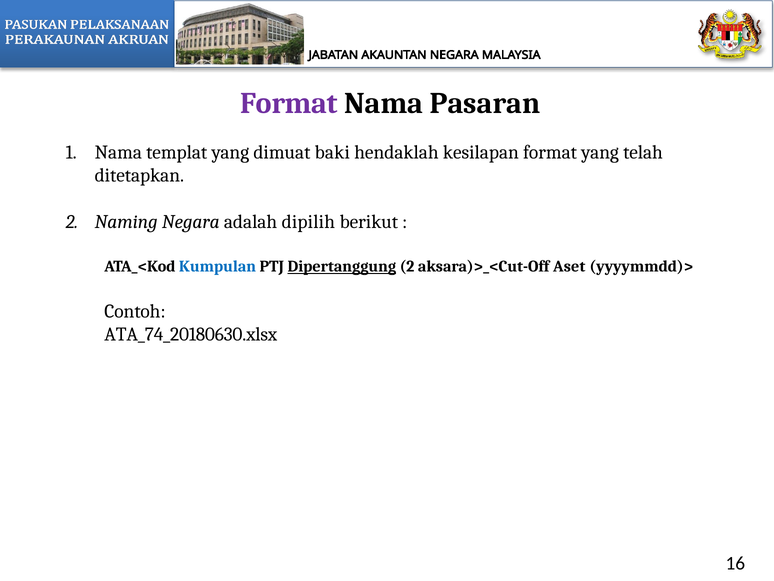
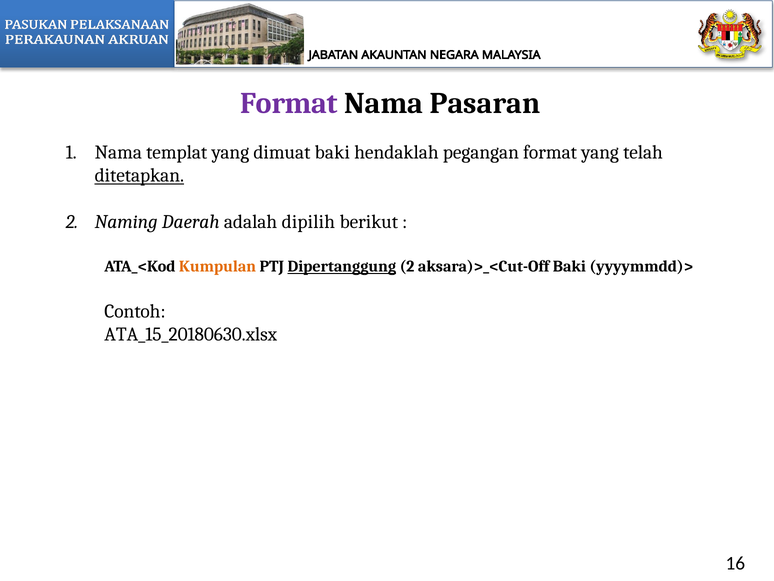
kesilapan: kesilapan -> pegangan
ditetapkan underline: none -> present
Negara: Negara -> Daerah
Kumpulan colour: blue -> orange
aksara)>_<Cut-Off Aset: Aset -> Baki
ATA_74_20180630.xlsx: ATA_74_20180630.xlsx -> ATA_15_20180630.xlsx
